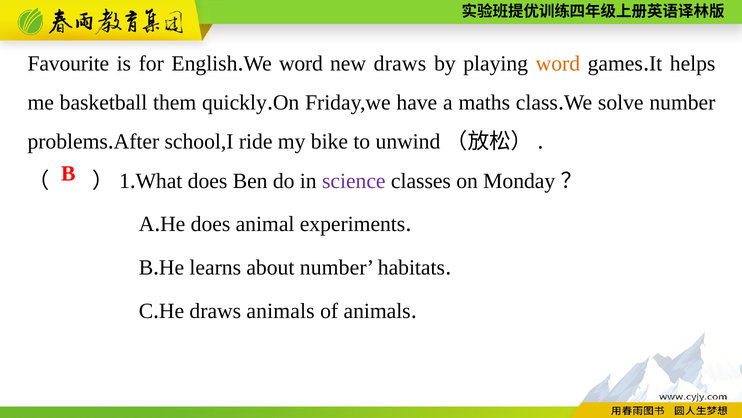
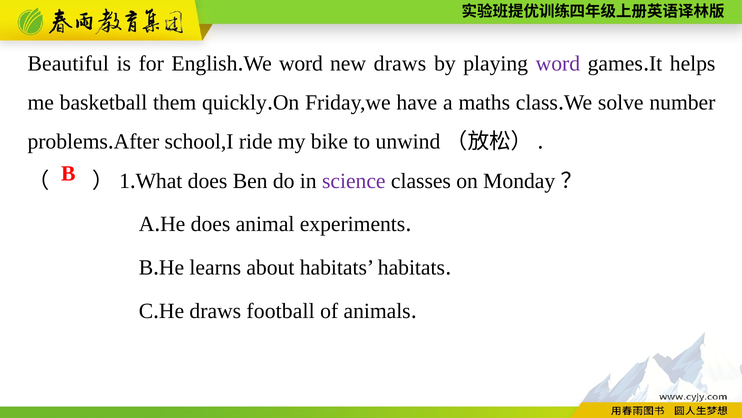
Favourite: Favourite -> Beautiful
word at (558, 64) colour: orange -> purple
about number: number -> habitats
draws animals: animals -> football
